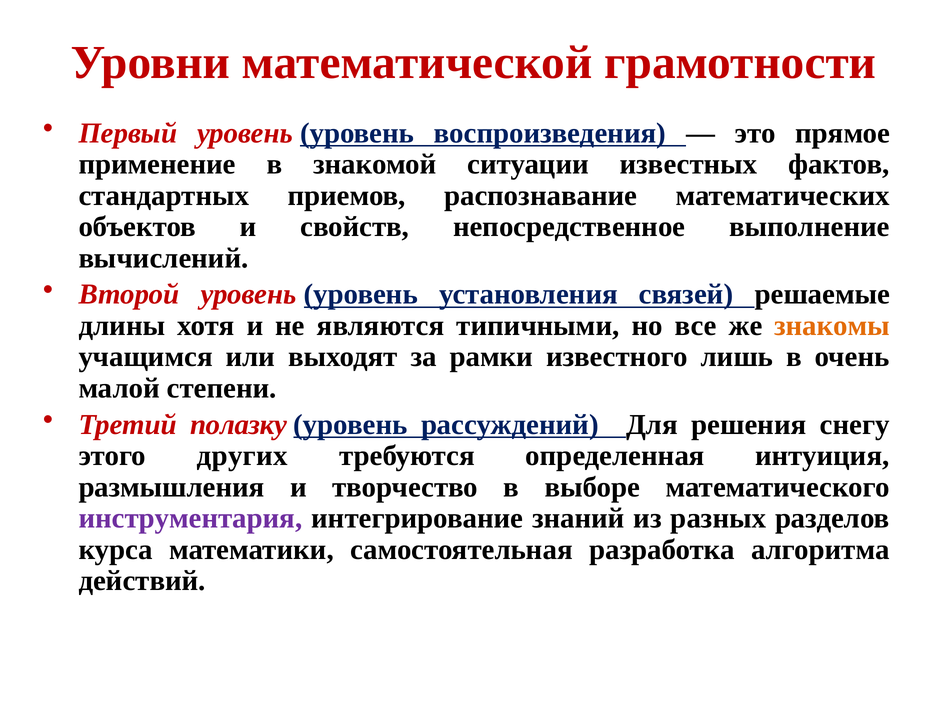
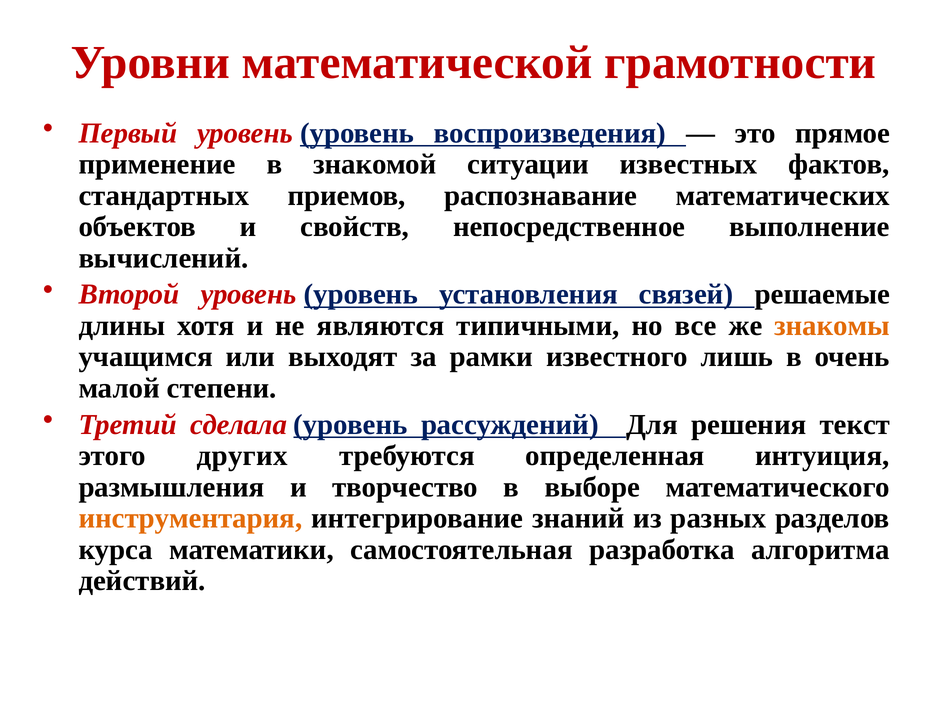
полазку: полазку -> сделала
снегу: снегу -> текст
инструментария colour: purple -> orange
